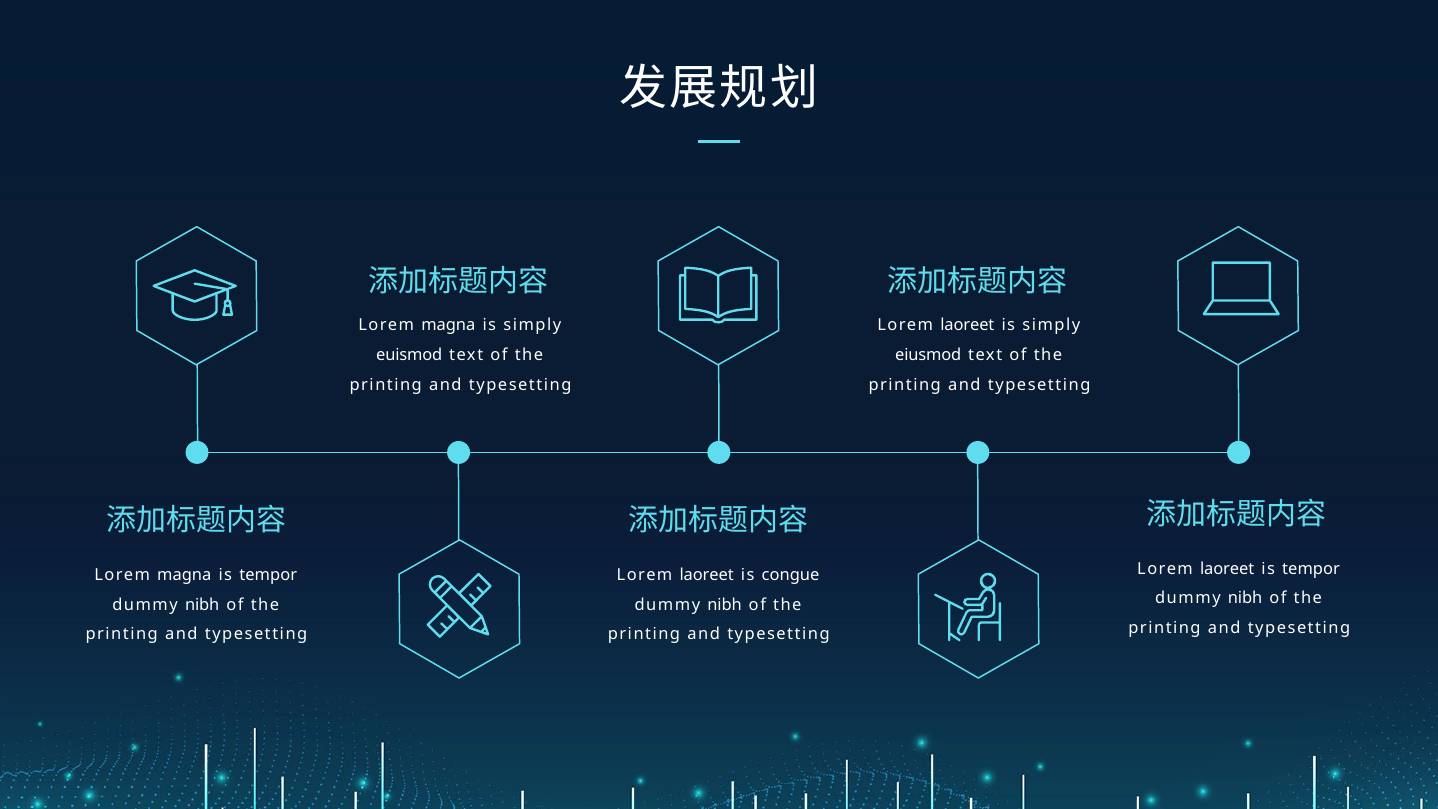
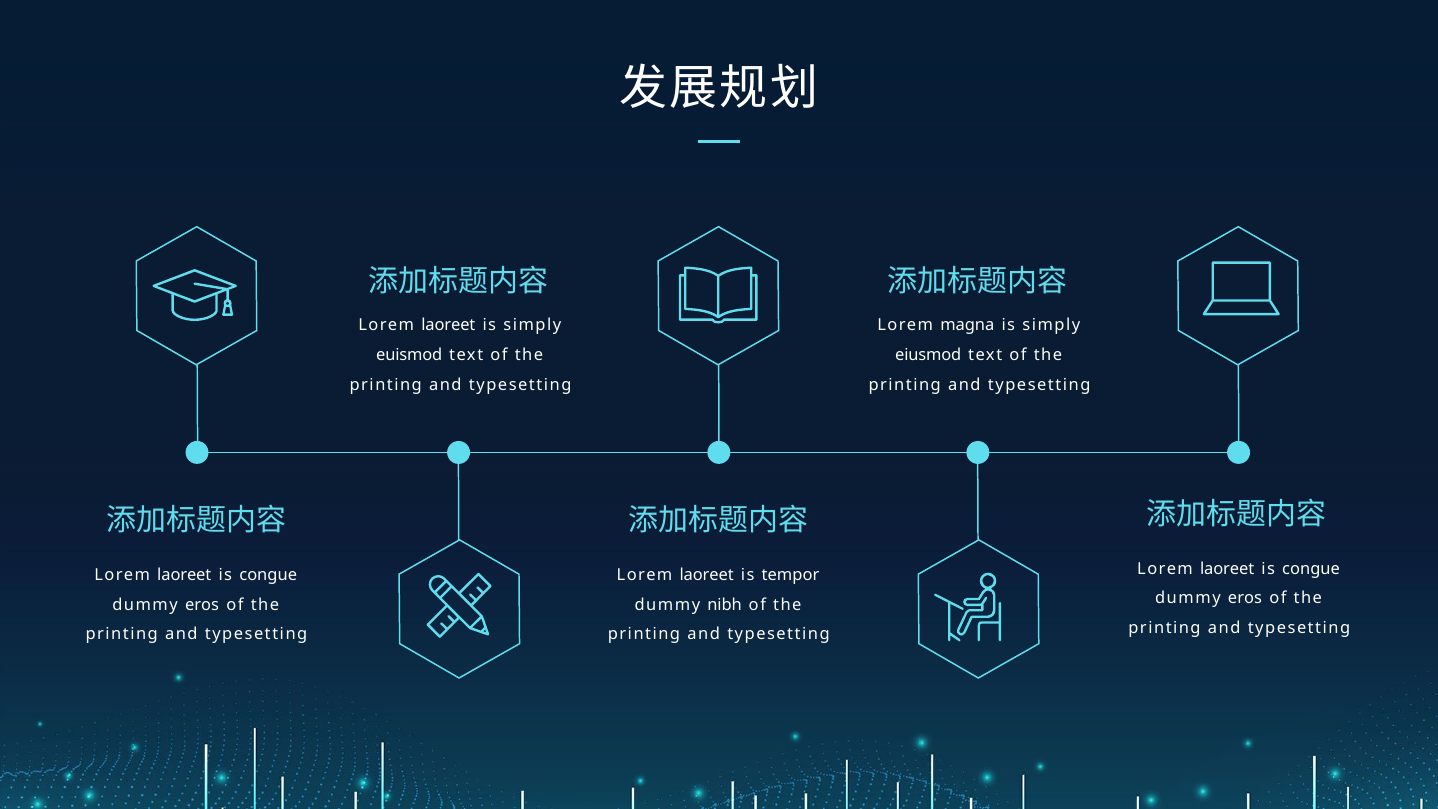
magna at (448, 325): magna -> laoreet
laoreet at (967, 325): laoreet -> magna
tempor at (1311, 568): tempor -> congue
magna at (184, 575): magna -> laoreet
tempor at (268, 575): tempor -> congue
congue: congue -> tempor
nibh at (1245, 598): nibh -> eros
nibh at (202, 605): nibh -> eros
